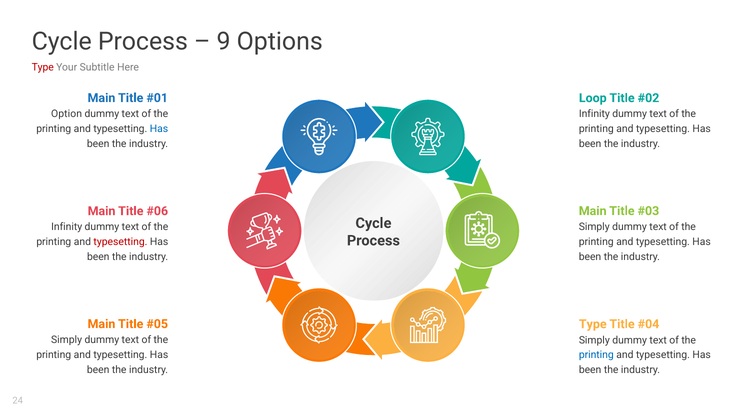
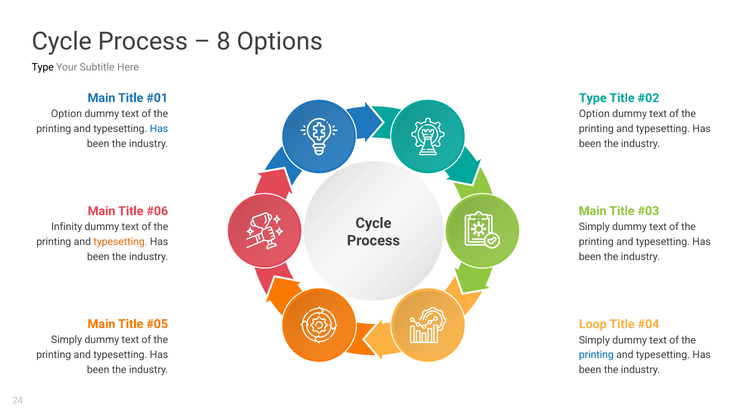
9: 9 -> 8
Type at (43, 67) colour: red -> black
Loop at (593, 98): Loop -> Type
Infinity at (594, 114): Infinity -> Option
typesetting at (120, 242) colour: red -> orange
Type at (593, 324): Type -> Loop
